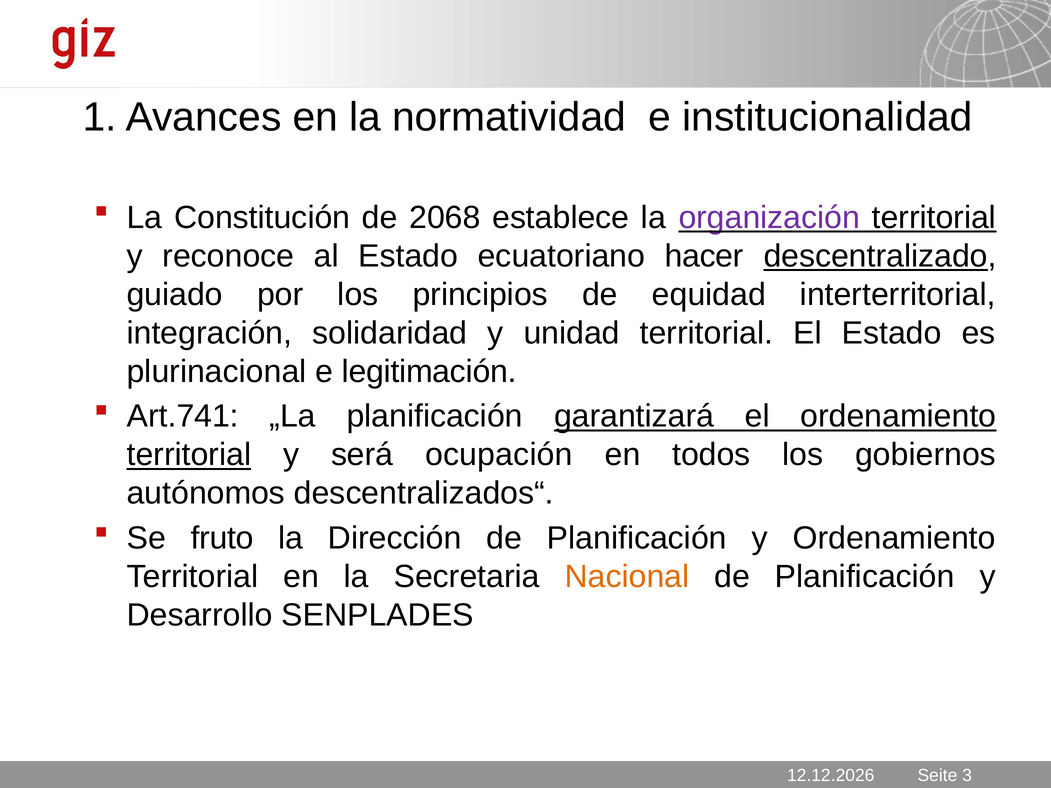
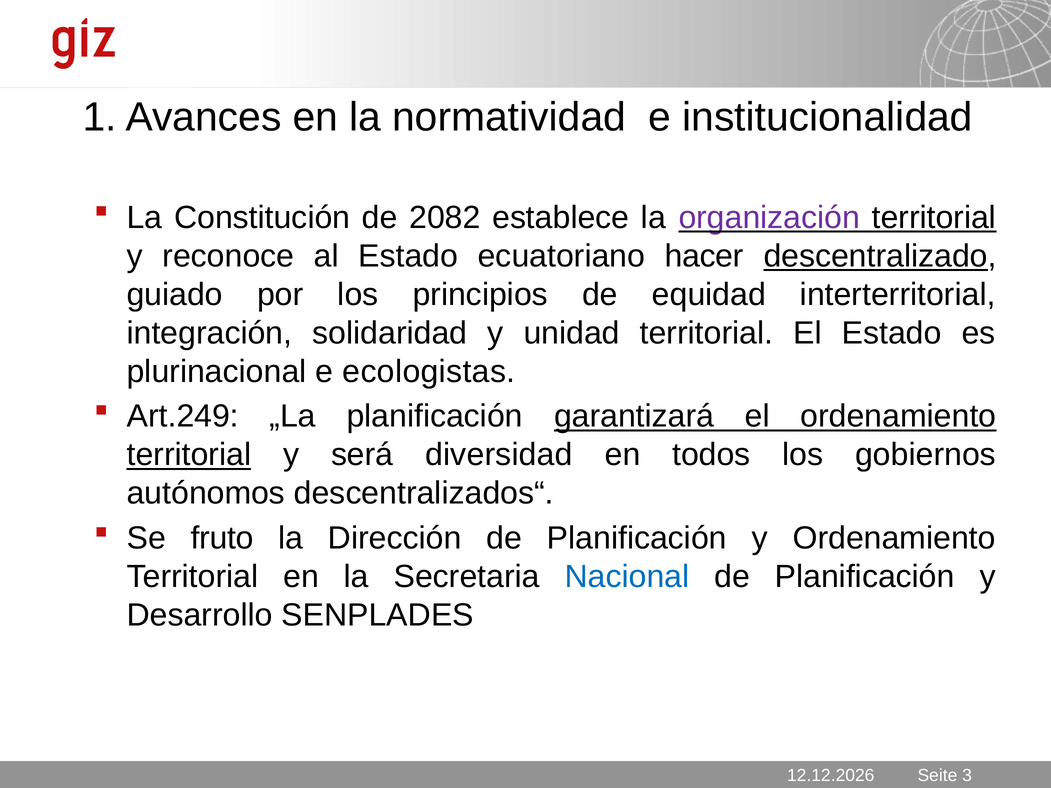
2068: 2068 -> 2082
legitimación: legitimación -> ecologistas
Art.741: Art.741 -> Art.249
ocupación: ocupación -> diversidad
Nacional colour: orange -> blue
